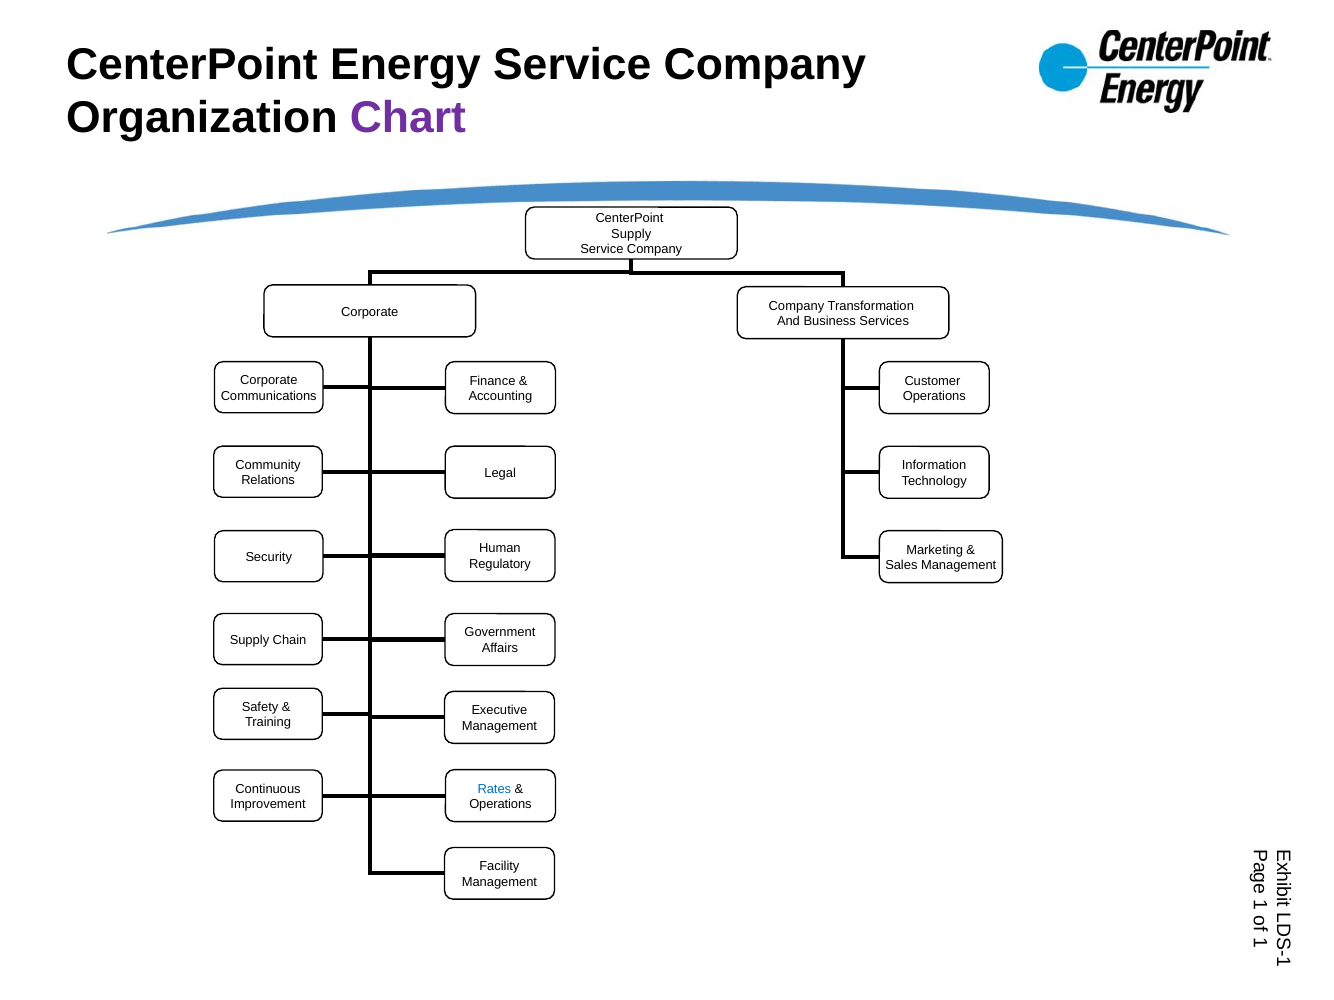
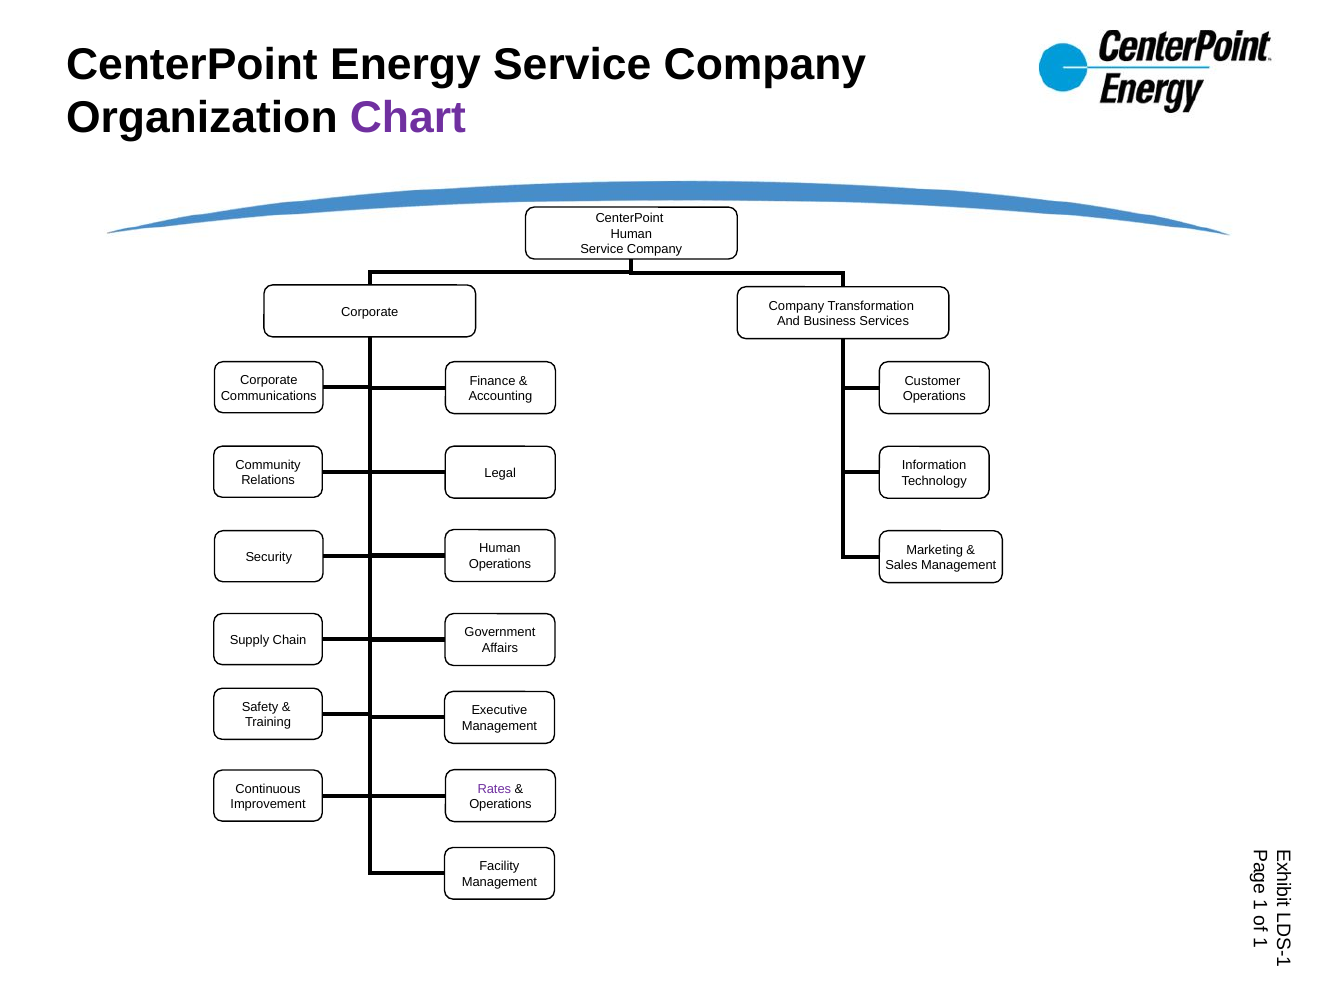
Supply at (631, 234): Supply -> Human
Regulatory at (500, 565): Regulatory -> Operations
Rates colour: blue -> purple
